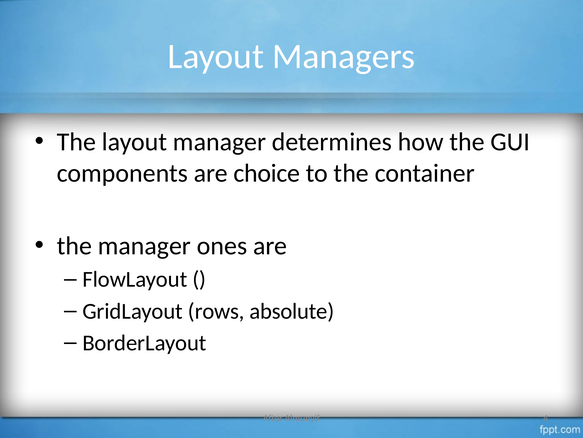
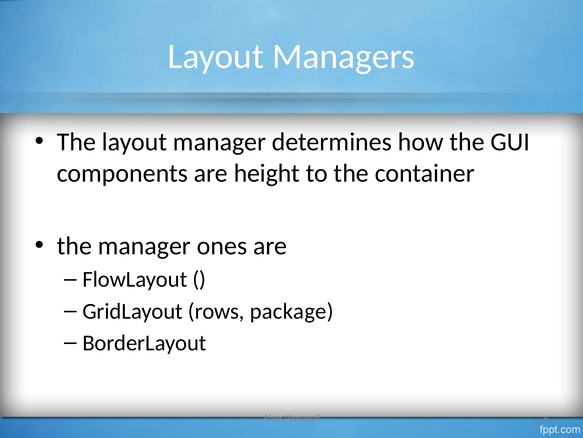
choice: choice -> height
absolute: absolute -> package
